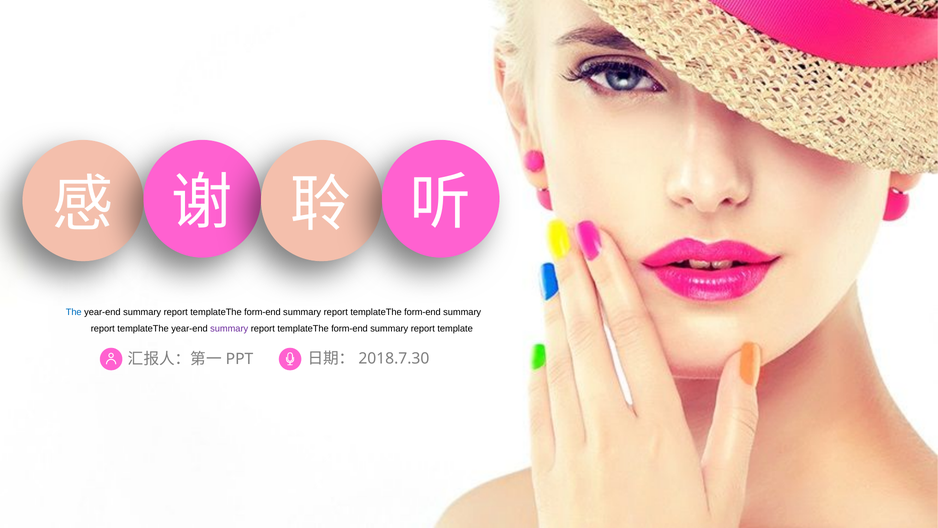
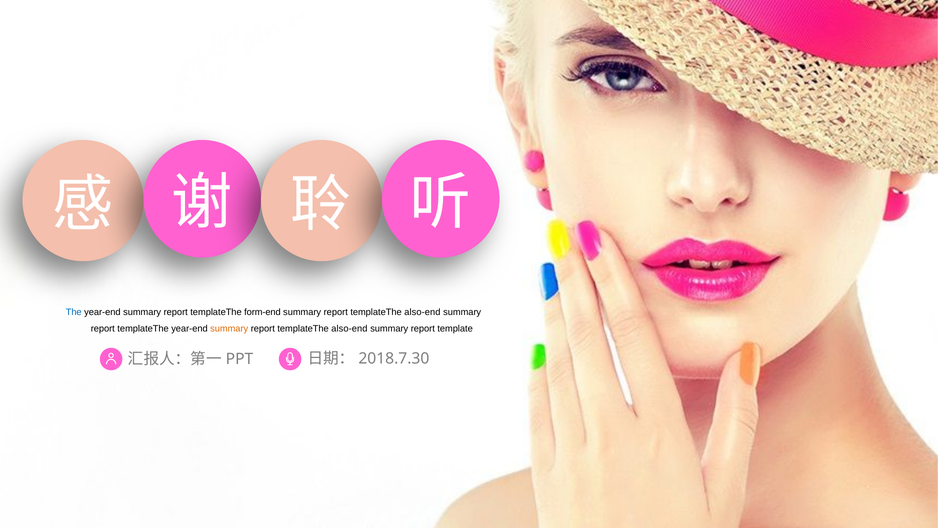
form-end at (422, 312): form-end -> also-end
summary at (229, 329) colour: purple -> orange
form-end at (350, 329): form-end -> also-end
